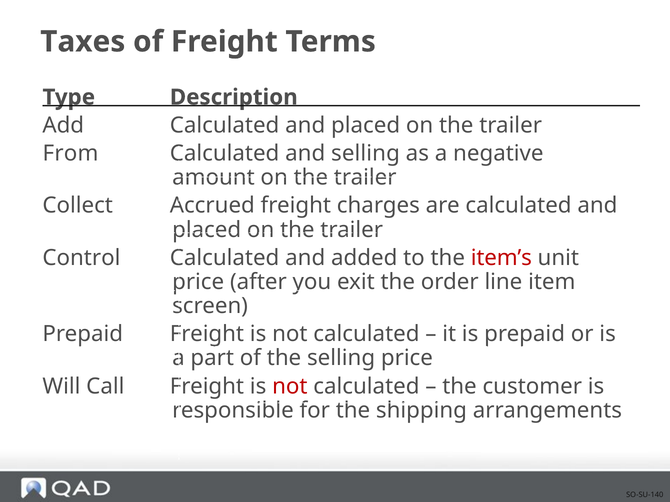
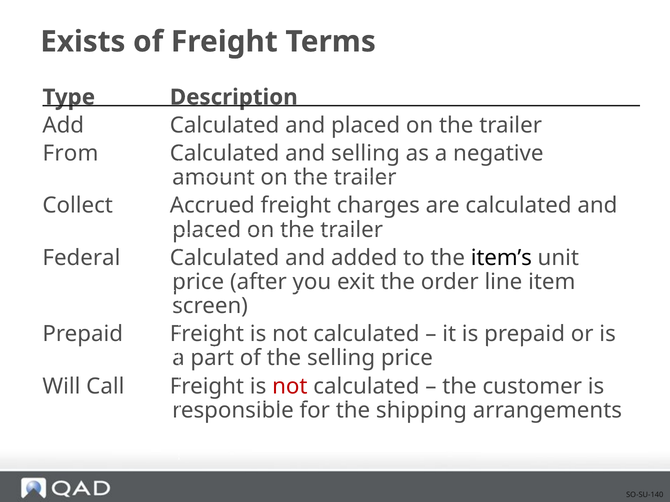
Taxes: Taxes -> Exists
Control: Control -> Federal
item’s colour: red -> black
